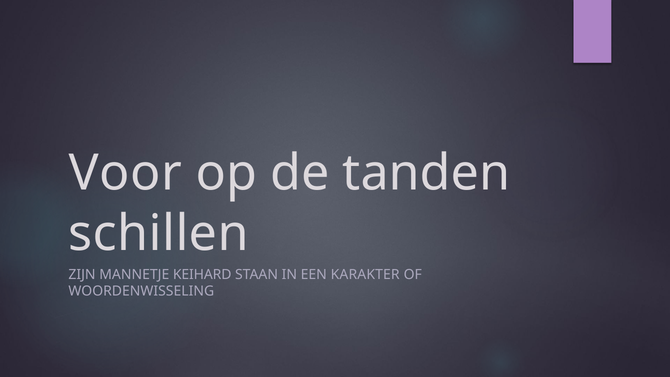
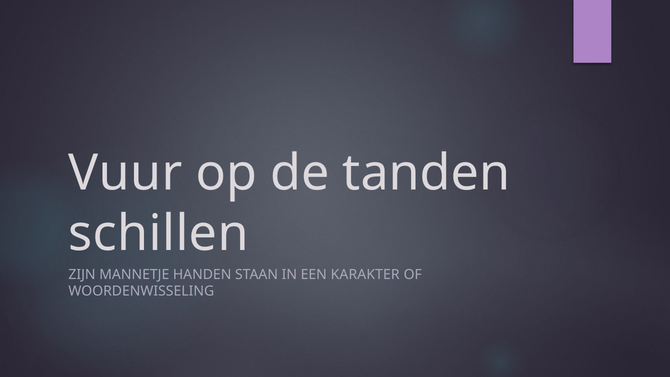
Voor: Voor -> Vuur
KEIHARD: KEIHARD -> HANDEN
